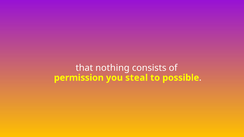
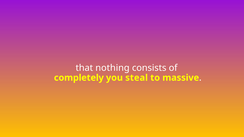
permission: permission -> completely
possible: possible -> massive
